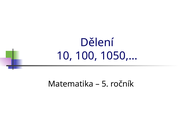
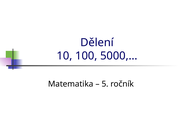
1050,…: 1050,… -> 5000,…
